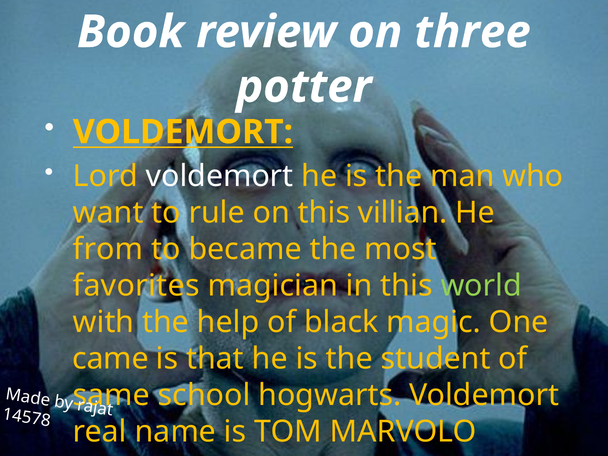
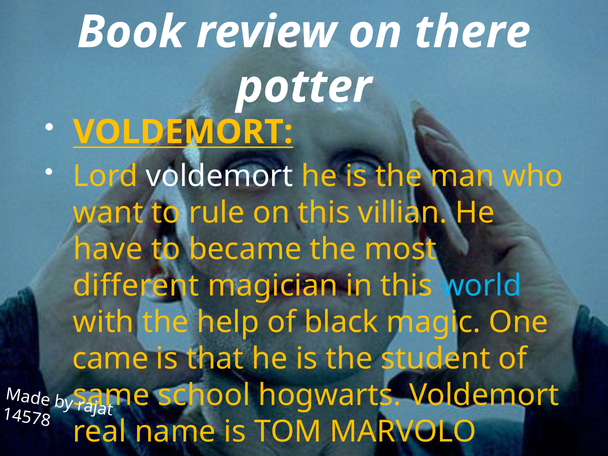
three: three -> there
from: from -> have
favorites: favorites -> different
world colour: light green -> light blue
